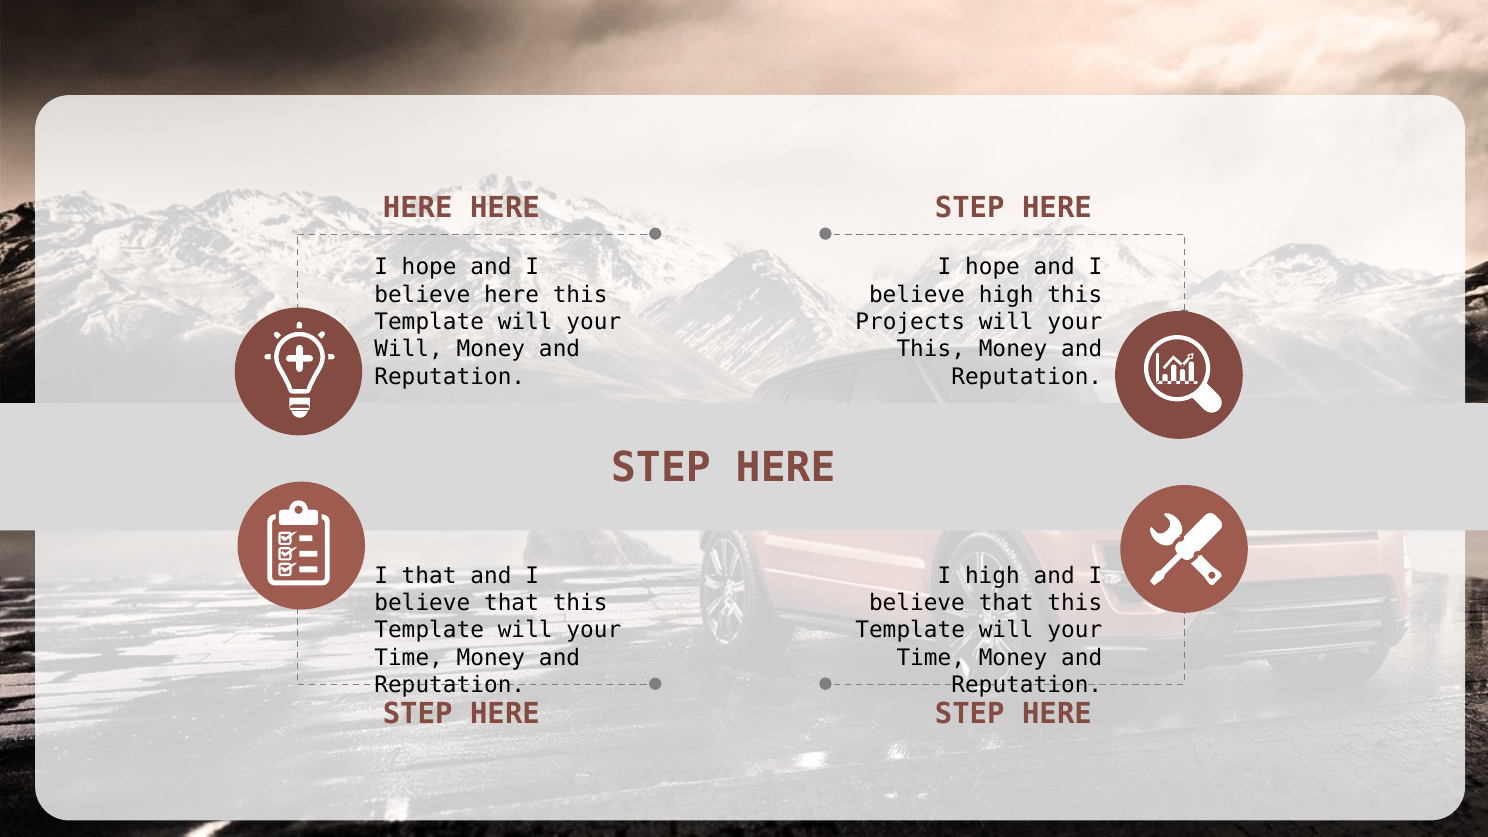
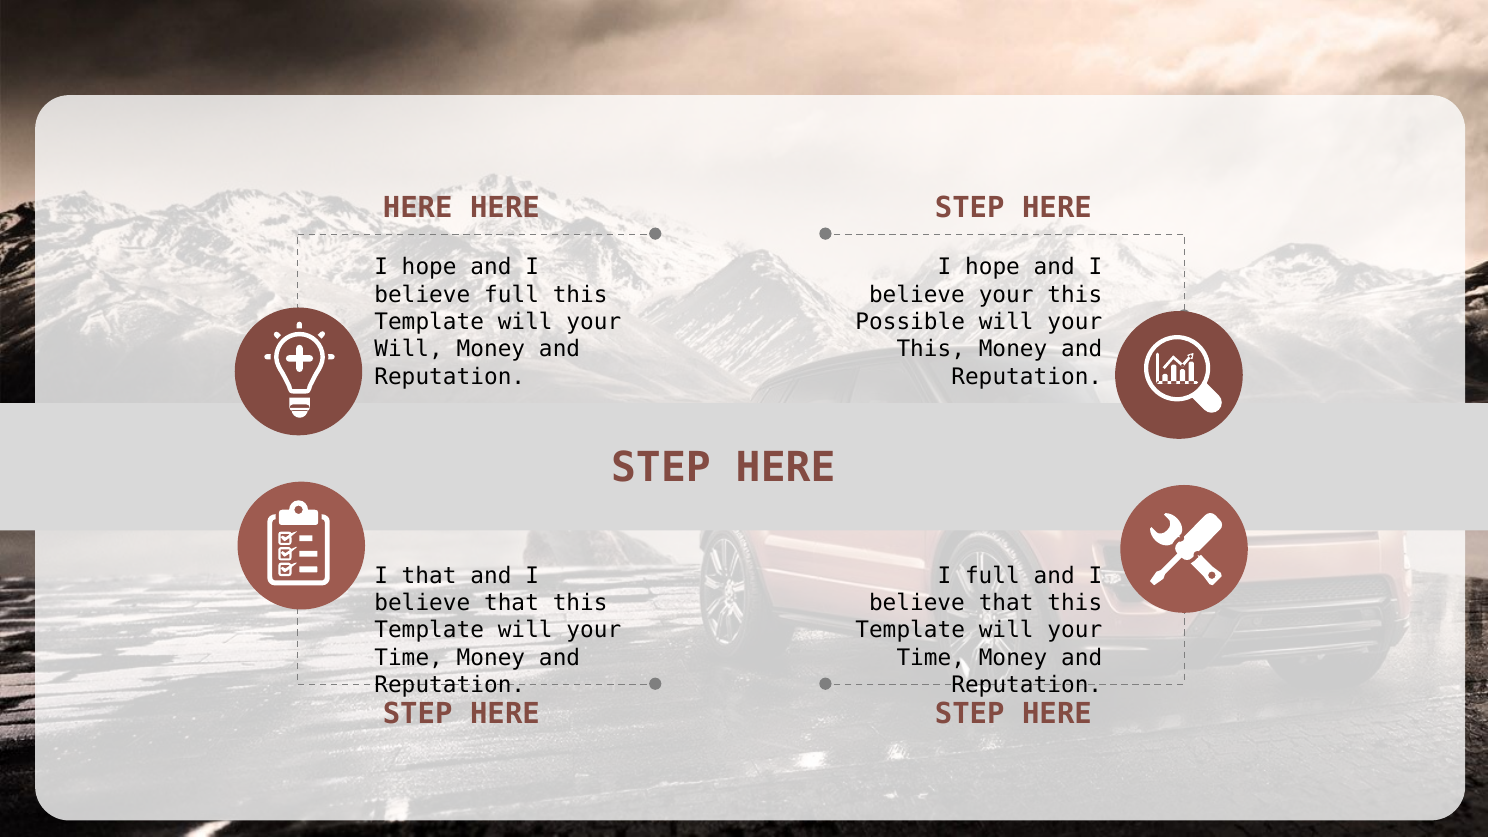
believe here: here -> full
believe high: high -> your
Projects: Projects -> Possible
I high: high -> full
